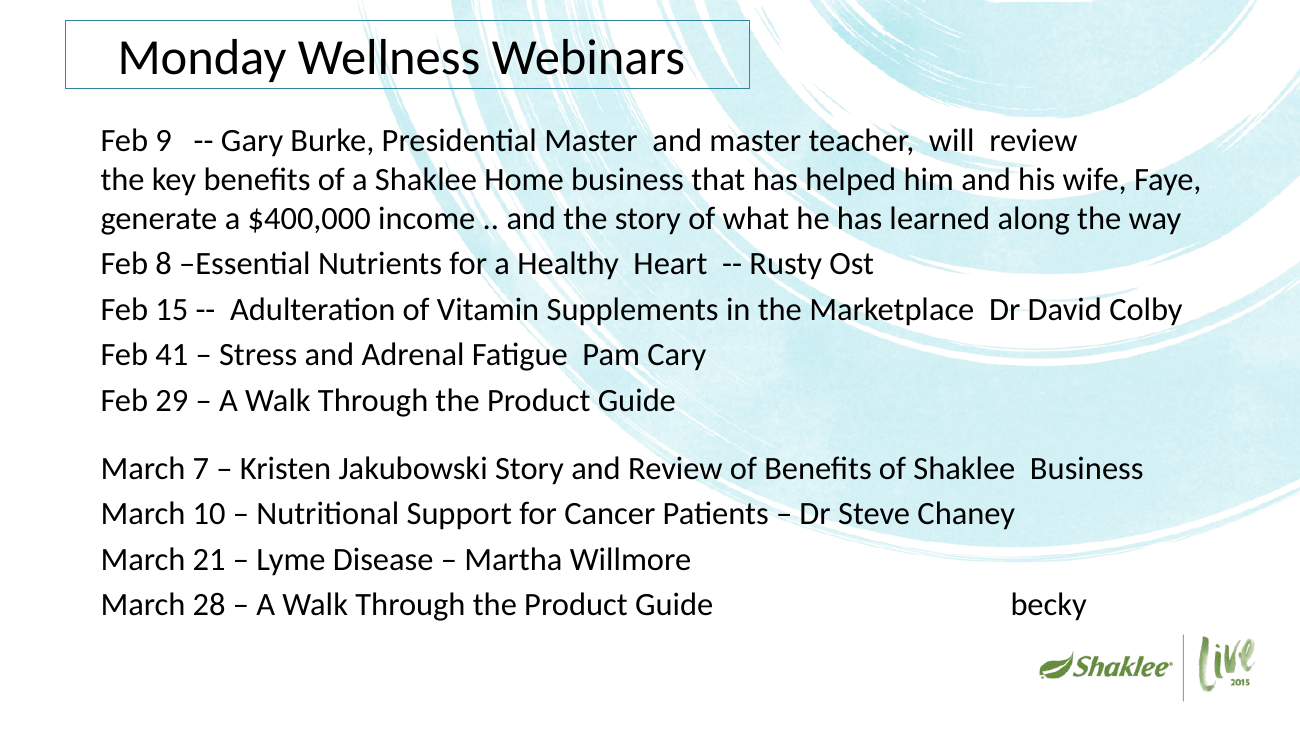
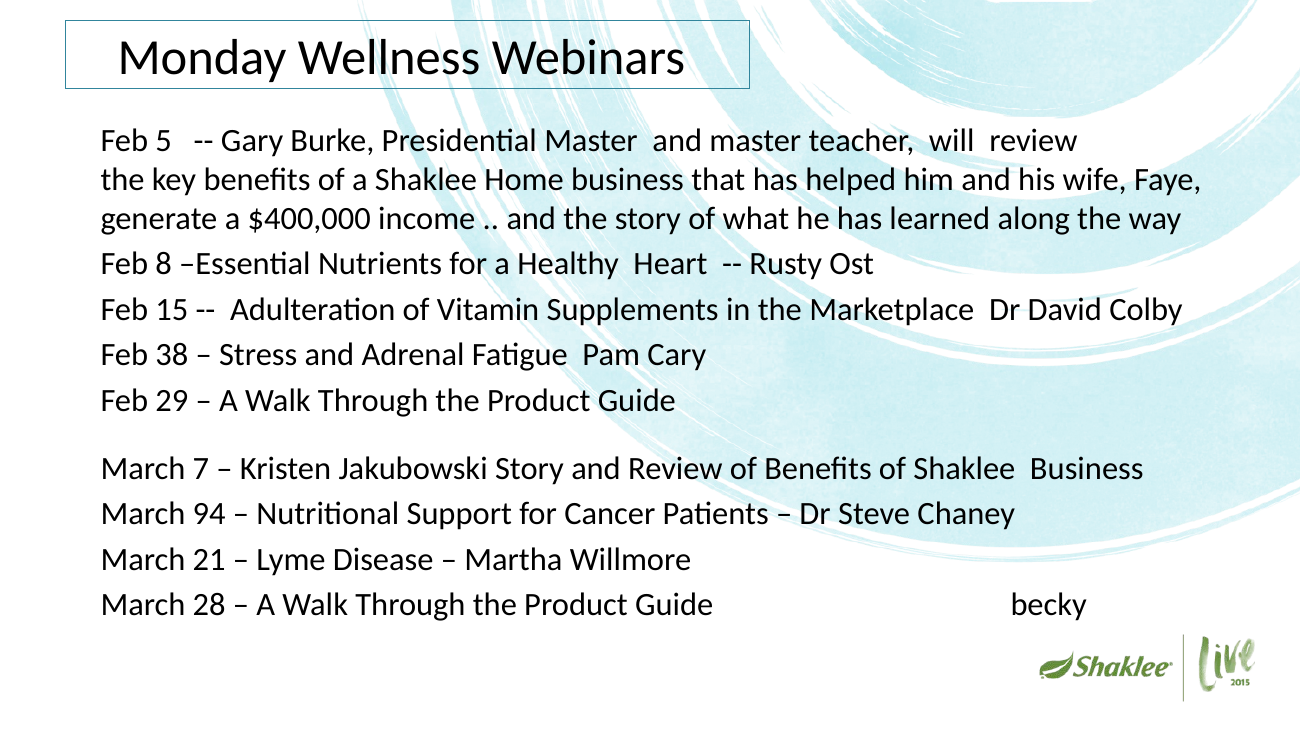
9: 9 -> 5
41: 41 -> 38
10: 10 -> 94
